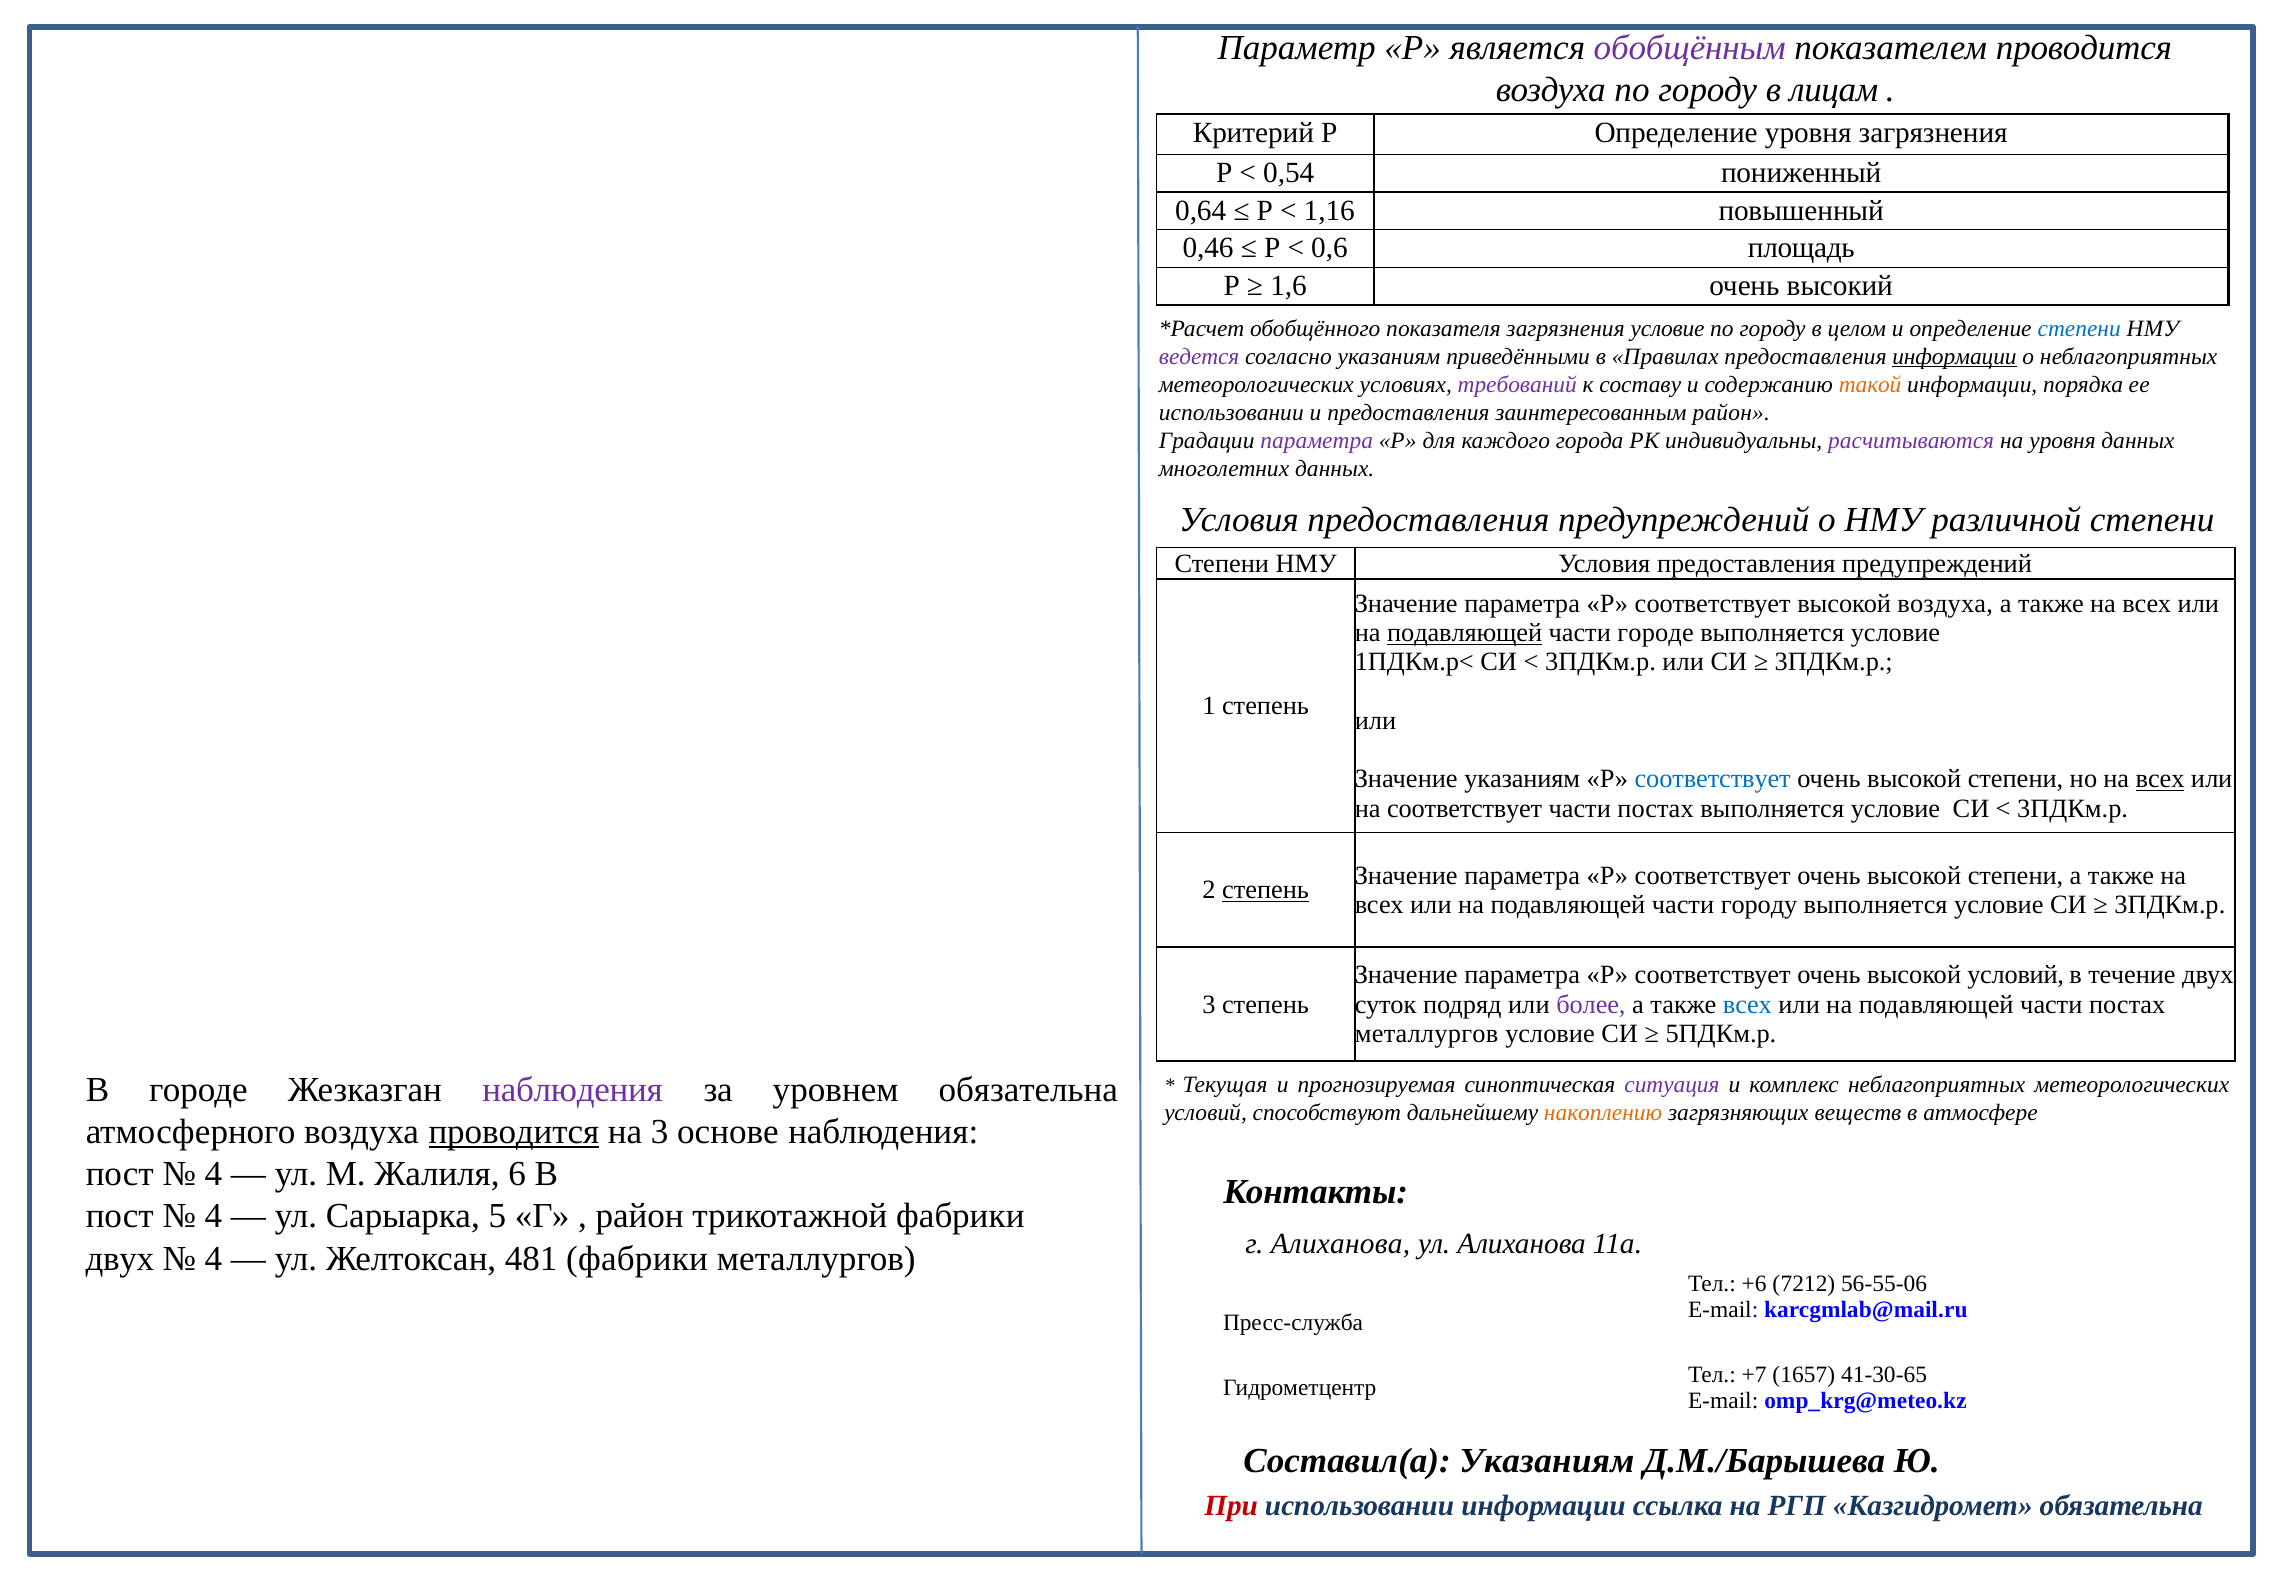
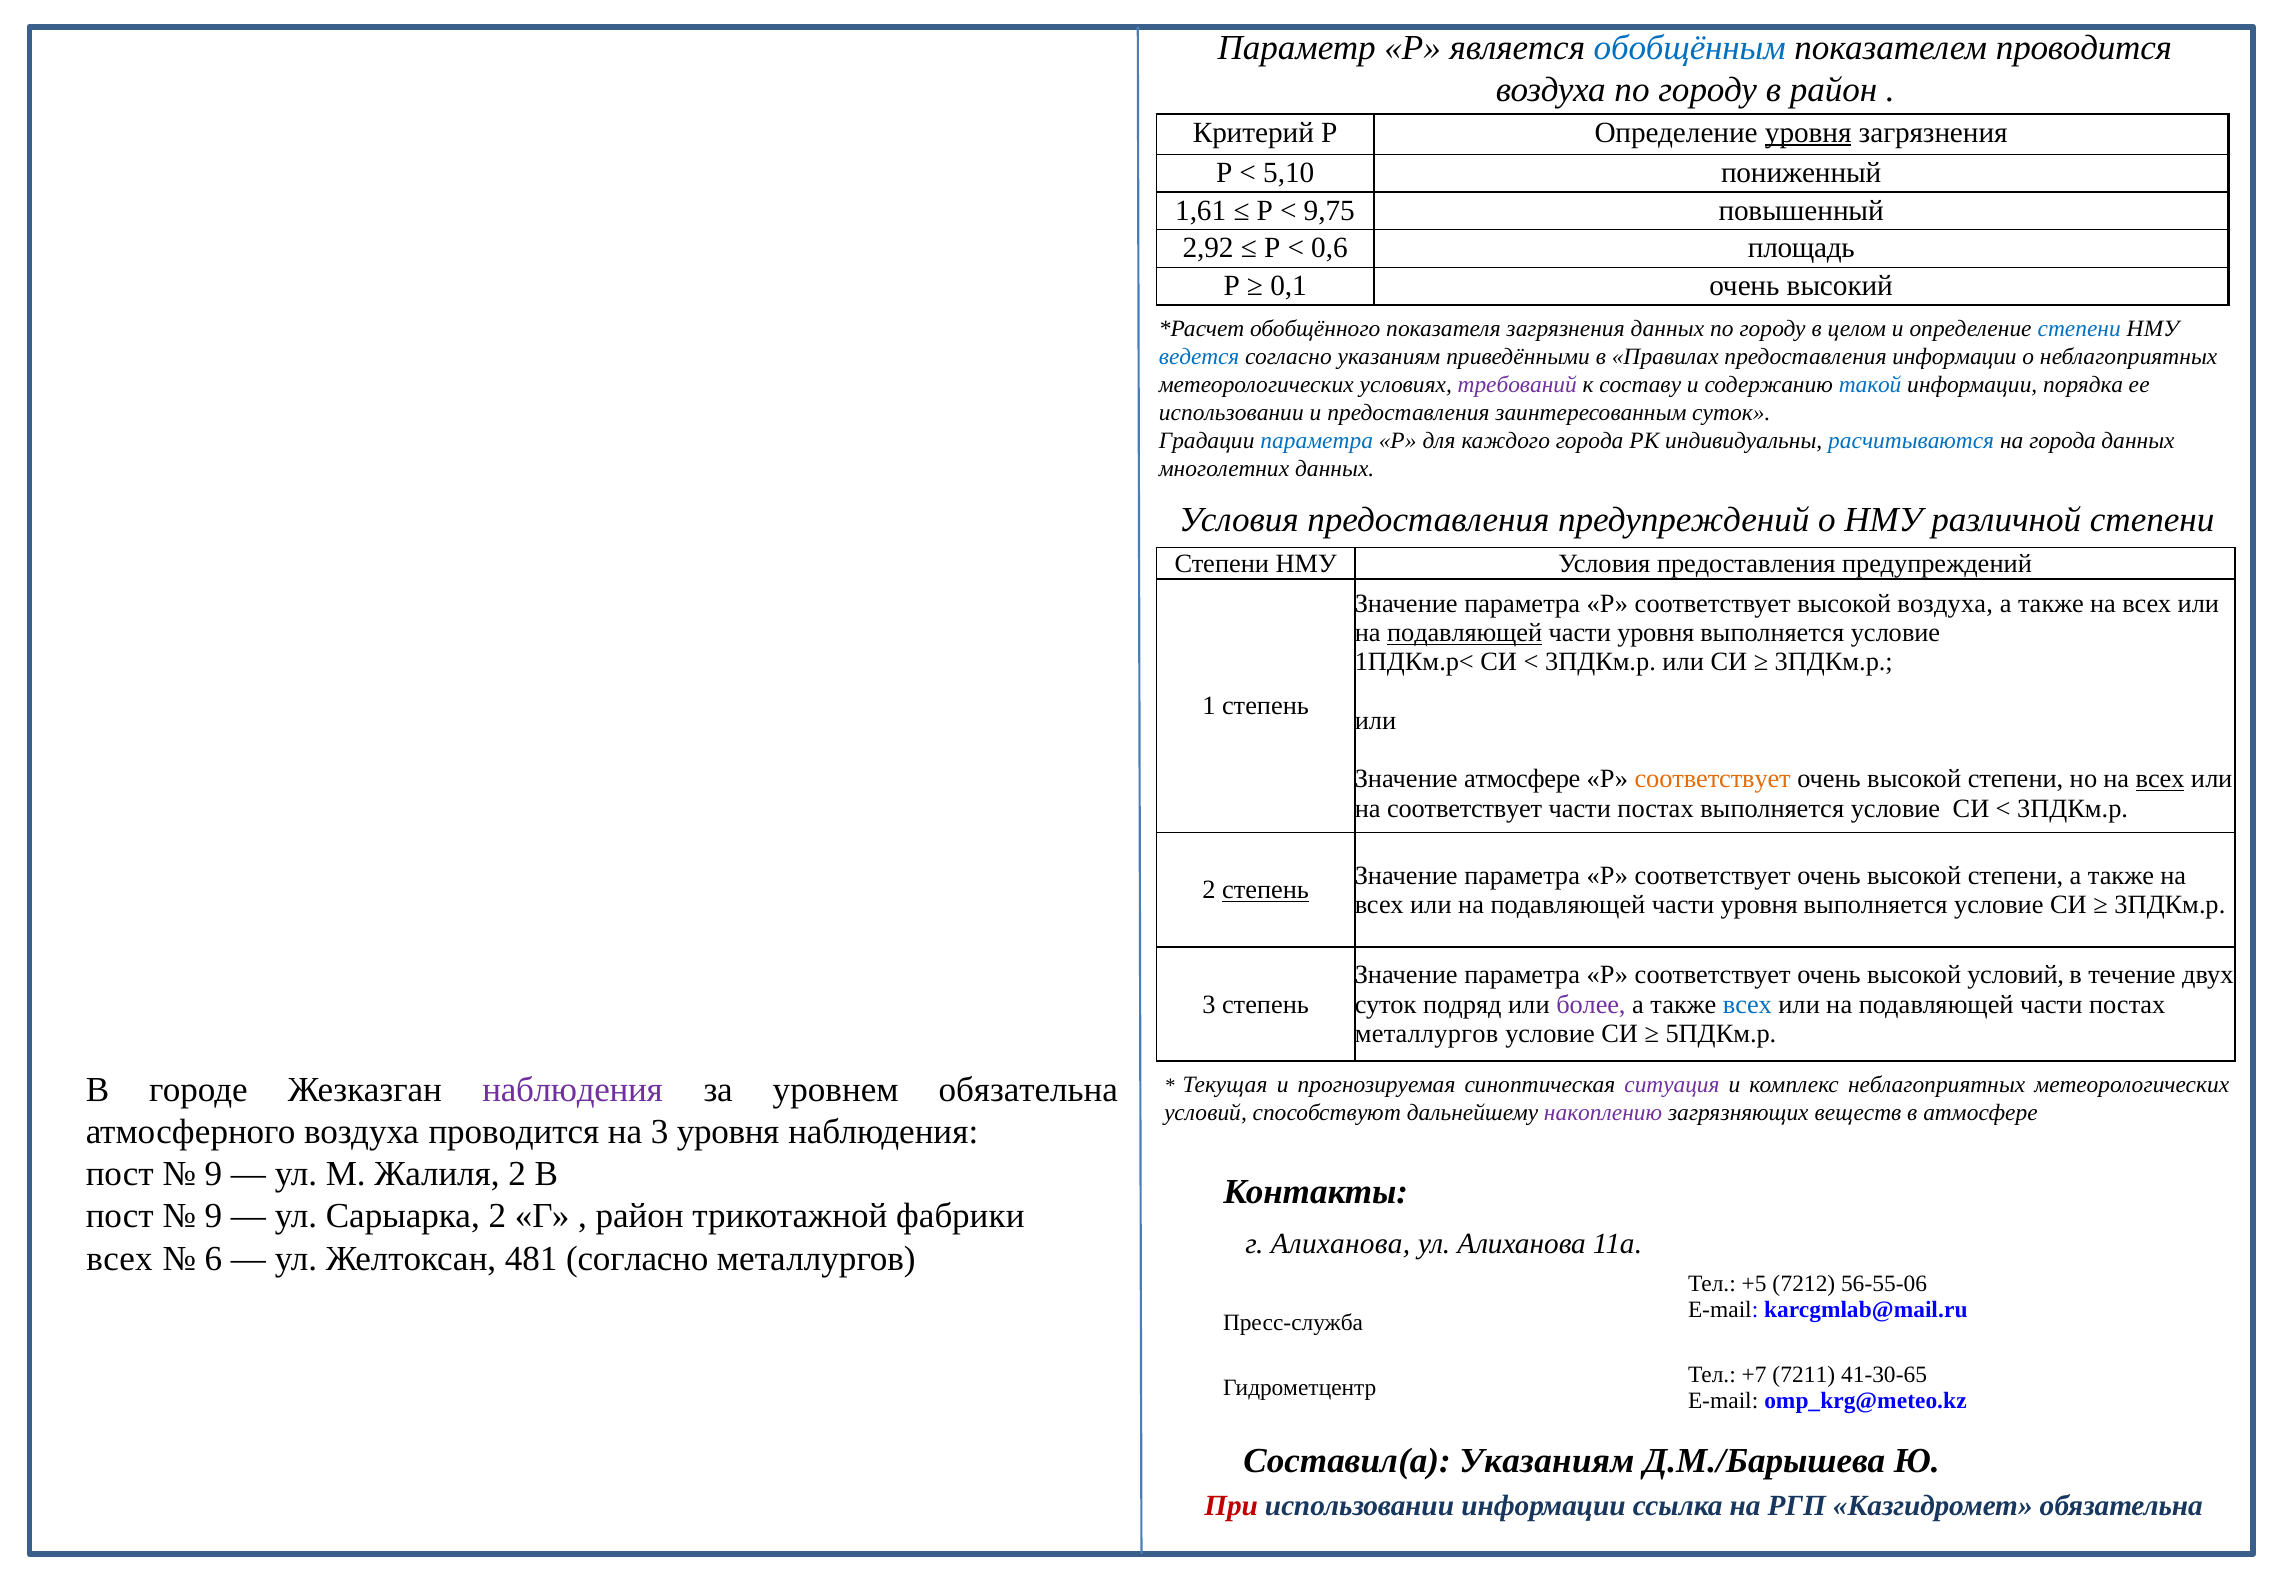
обобщённым colour: purple -> blue
в лицам: лицам -> район
уровня at (1808, 132) underline: none -> present
0,54: 0,54 -> 5,10
0,64: 0,64 -> 1,61
1,16: 1,16 -> 9,75
0,46: 0,46 -> 2,92
1,6: 1,6 -> 0,1
загрязнения условие: условие -> данных
ведется colour: purple -> blue
информации at (1954, 357) underline: present -> none
такой colour: orange -> blue
заинтересованным район: район -> суток
параметра at (1317, 441) colour: purple -> blue
расчитываются colour: purple -> blue
на уровня: уровня -> города
городе at (1656, 633): городе -> уровня
Значение указаниям: указаниям -> атмосфере
соответствует at (1713, 779) colour: blue -> orange
городу at (1759, 904): городу -> уровня
накоплению colour: orange -> purple
проводится at (514, 1132) underline: present -> none
3 основе: основе -> уровня
4 at (213, 1174): 4 -> 9
Жалиля 6: 6 -> 2
4 at (213, 1216): 4 -> 9
Сарыарка 5: 5 -> 2
двух at (120, 1258): двух -> всех
4 at (213, 1258): 4 -> 6
481 фабрики: фабрики -> согласно
+6: +6 -> +5
1657: 1657 -> 7211
